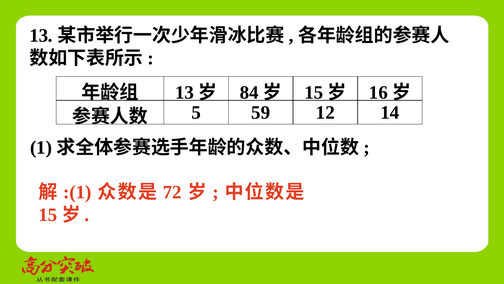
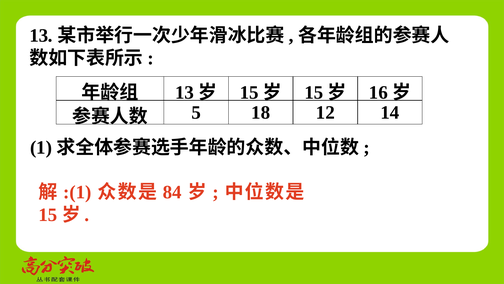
84 at (249, 93): 84 -> 15
59: 59 -> 18
72: 72 -> 84
